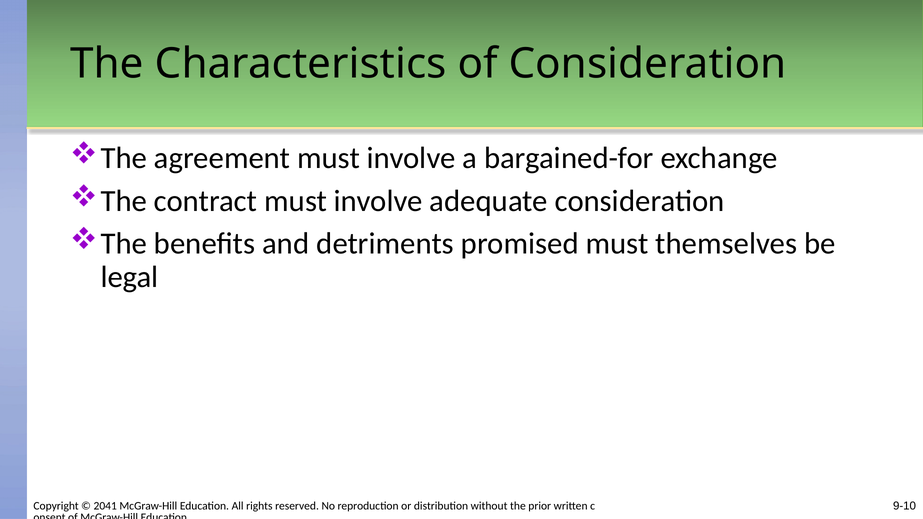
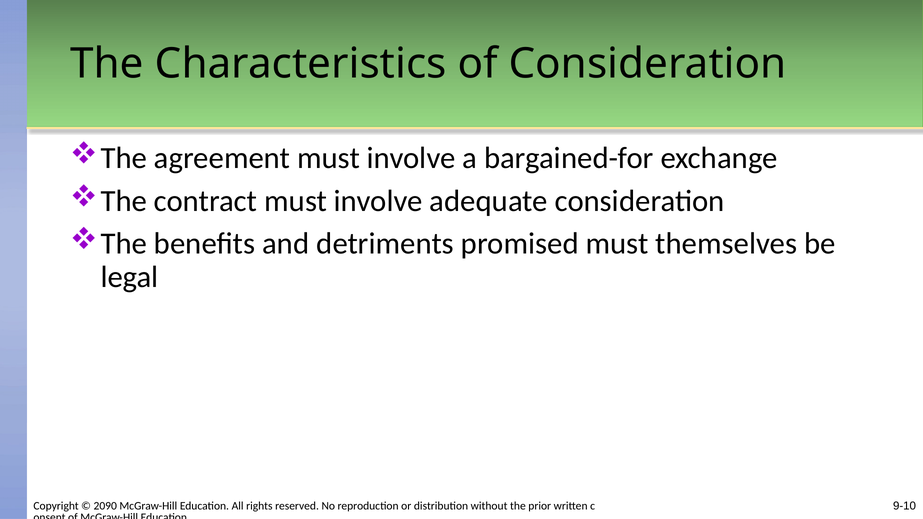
2041: 2041 -> 2090
